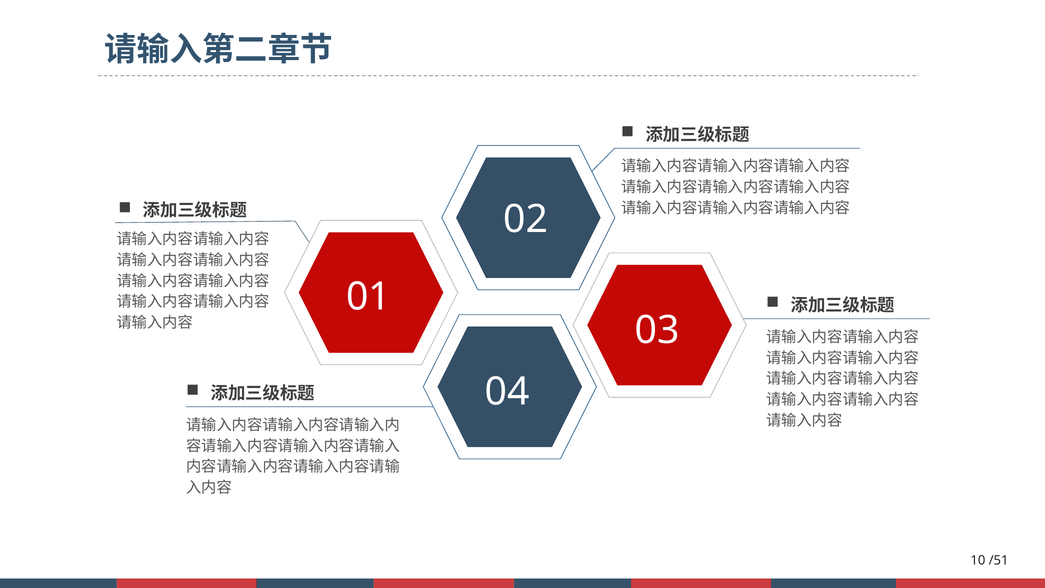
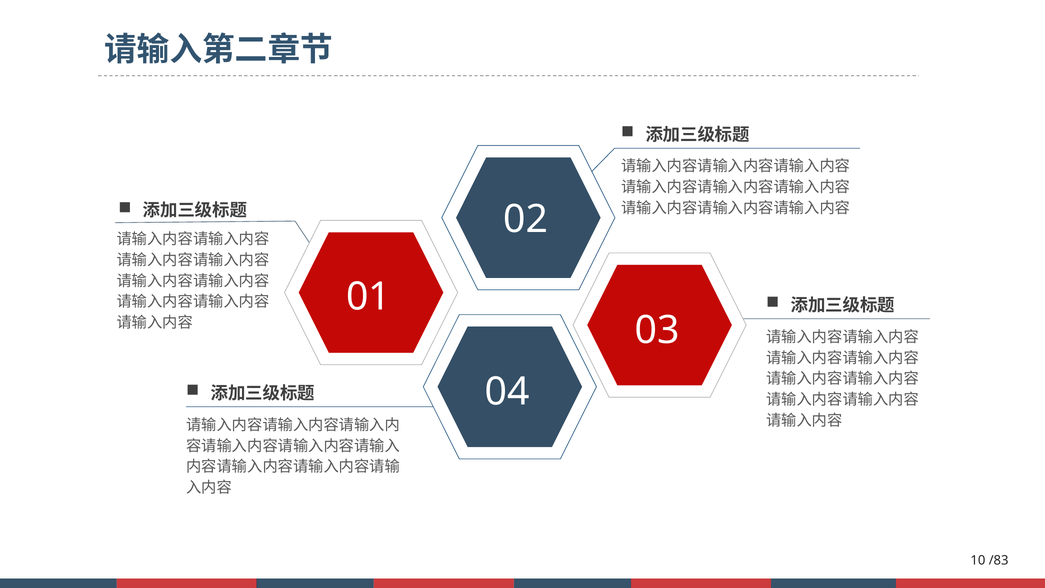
/51: /51 -> /83
